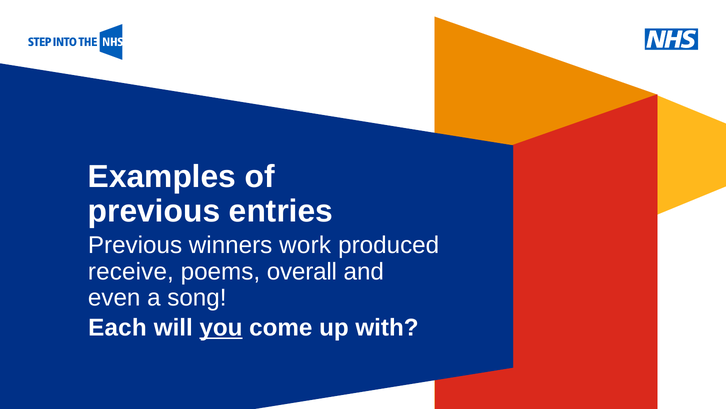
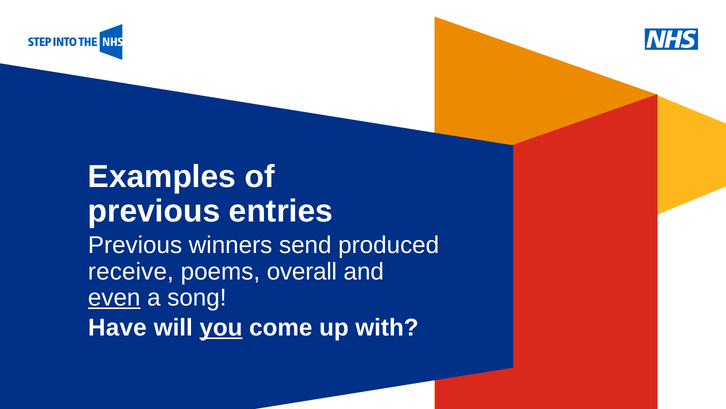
work: work -> send
even underline: none -> present
Each: Each -> Have
